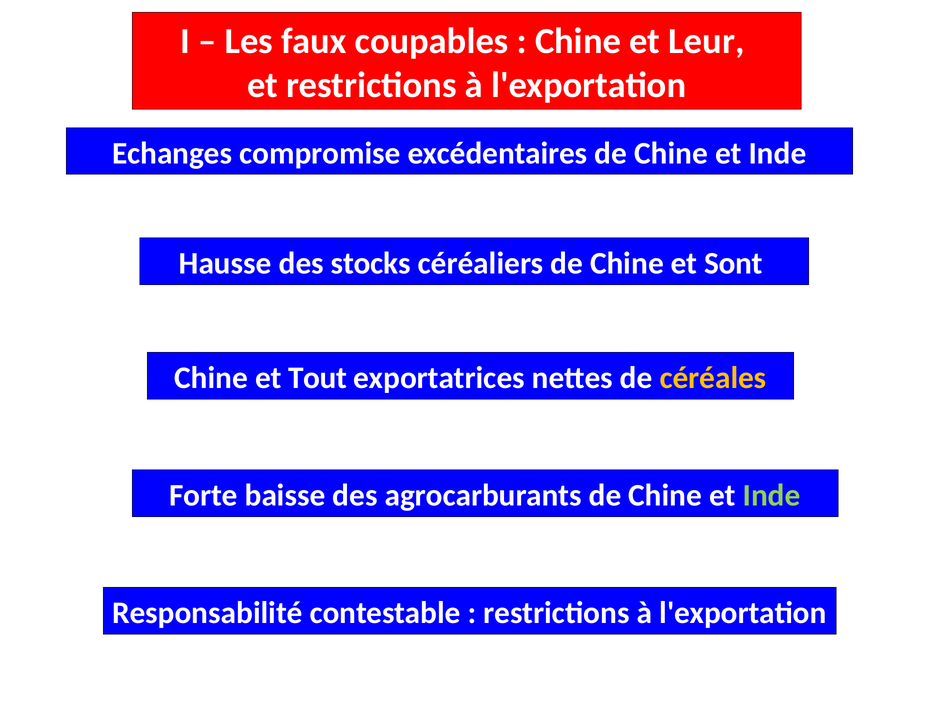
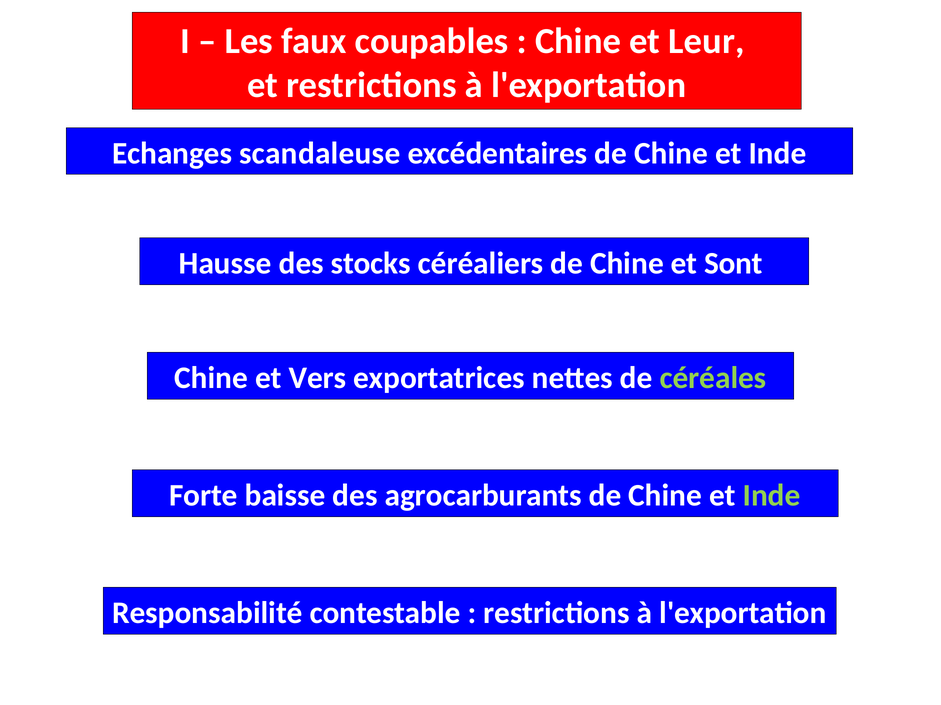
compromise: compromise -> scandaleuse
Tout: Tout -> Vers
céréales colour: yellow -> light green
